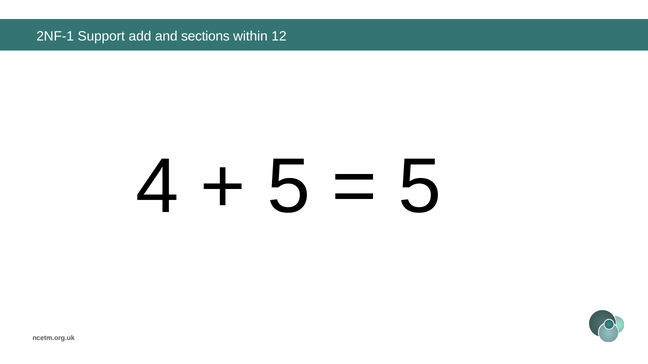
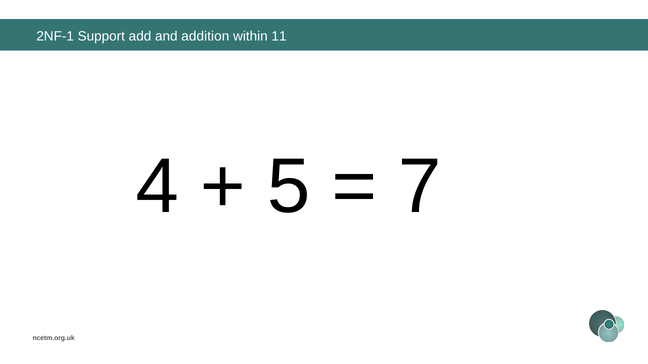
sections: sections -> addition
12: 12 -> 11
5 at (420, 187): 5 -> 7
